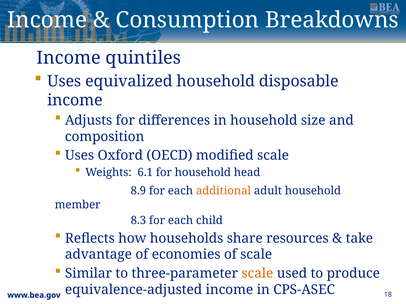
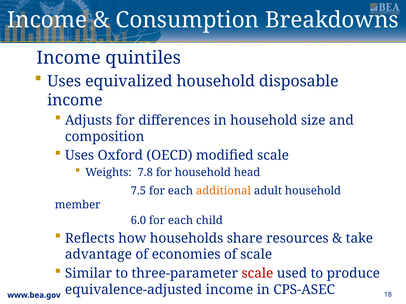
6.1: 6.1 -> 7.8
8.9: 8.9 -> 7.5
8.3: 8.3 -> 6.0
scale at (257, 274) colour: orange -> red
